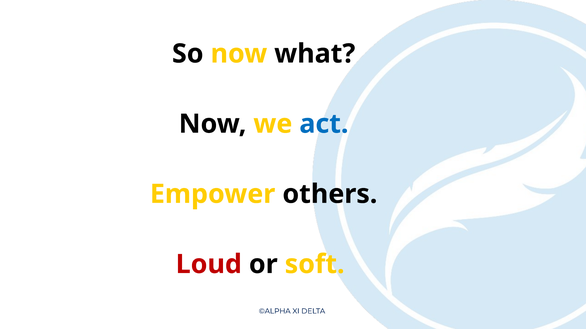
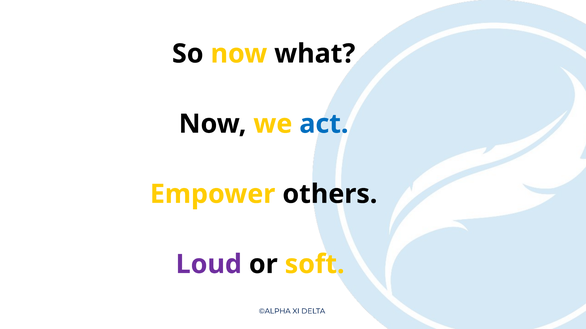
Loud colour: red -> purple
